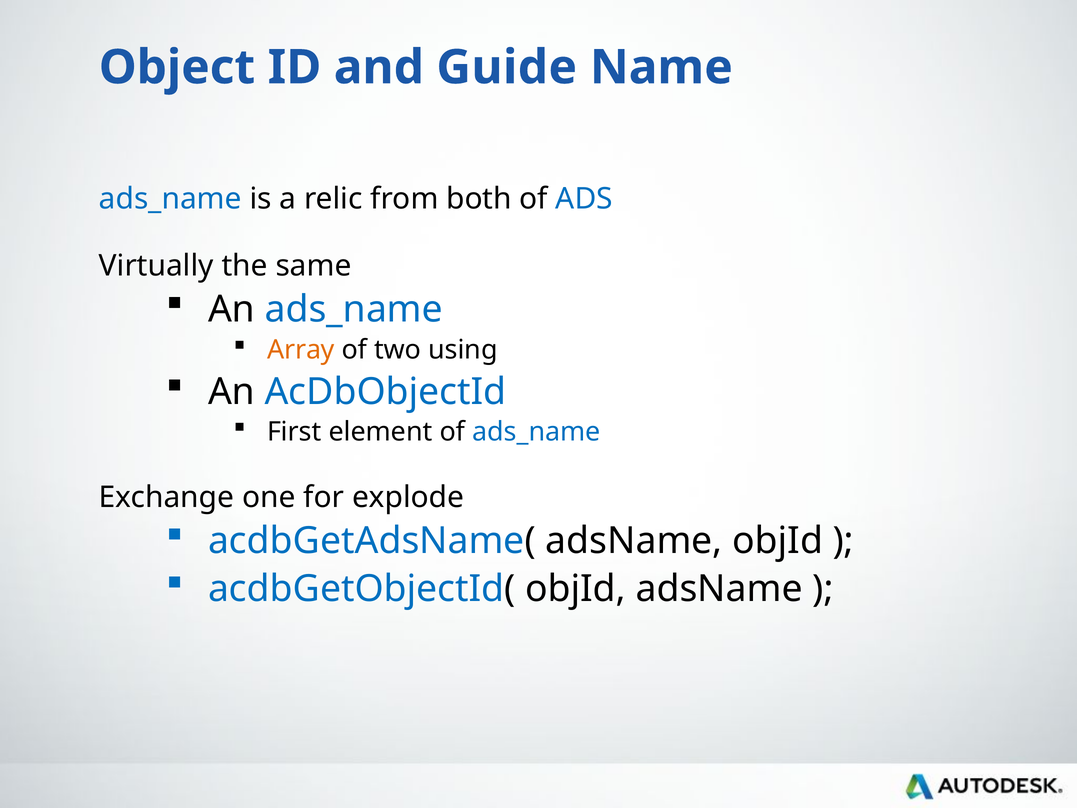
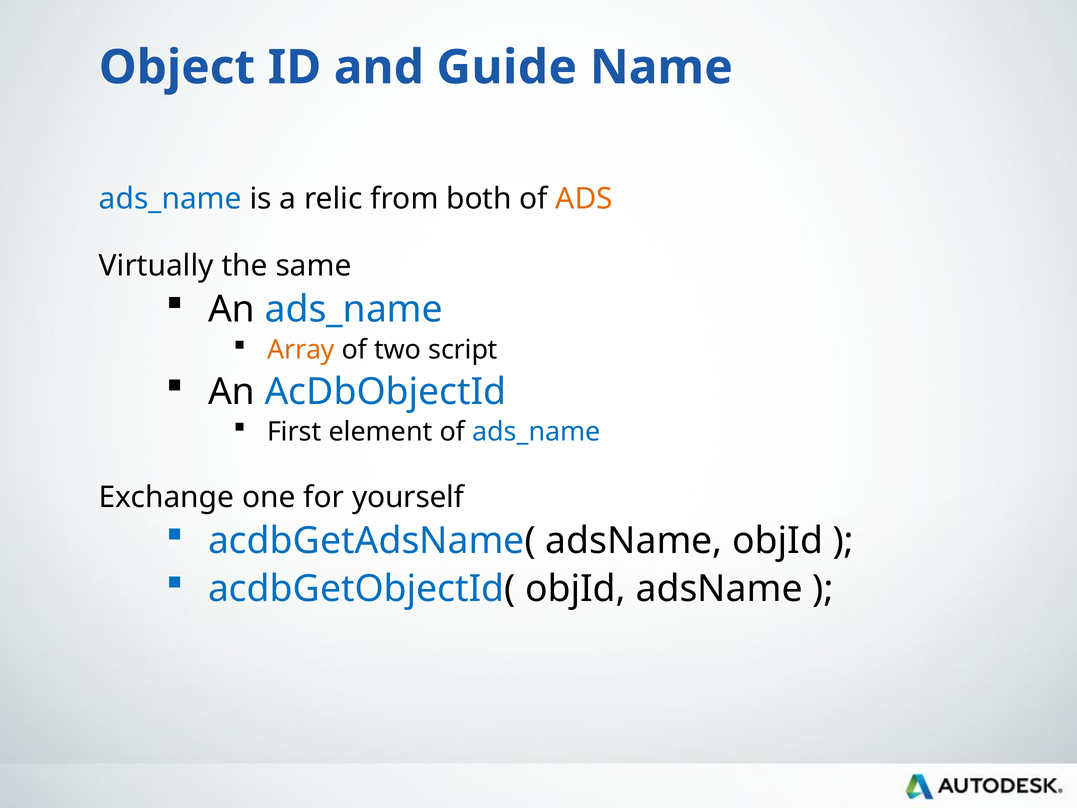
ADS colour: blue -> orange
using: using -> script
explode: explode -> yourself
